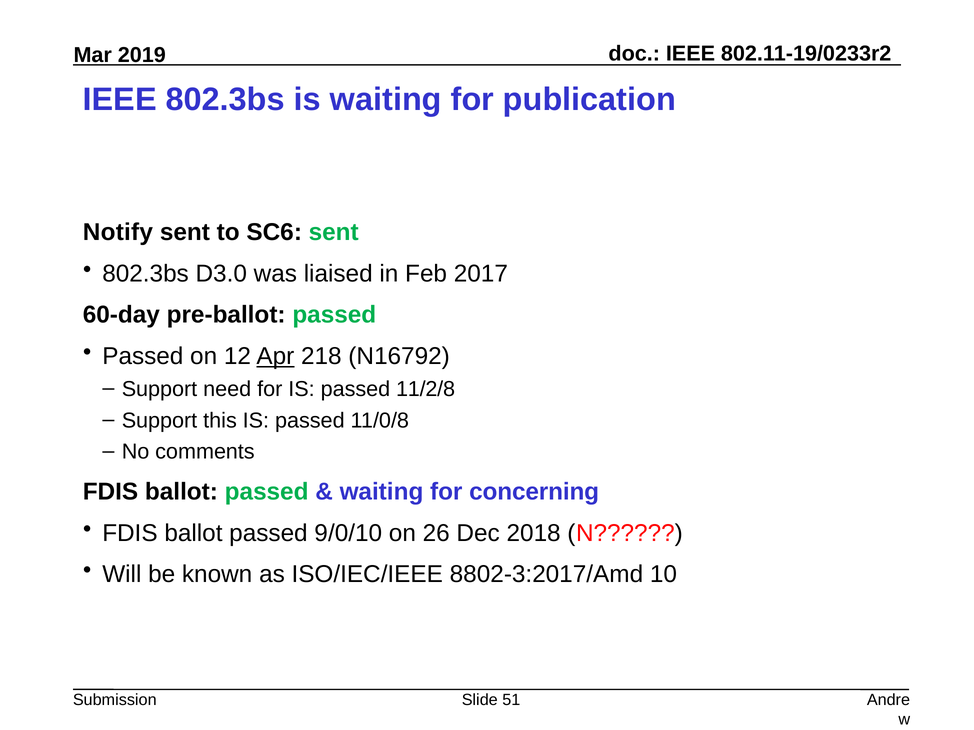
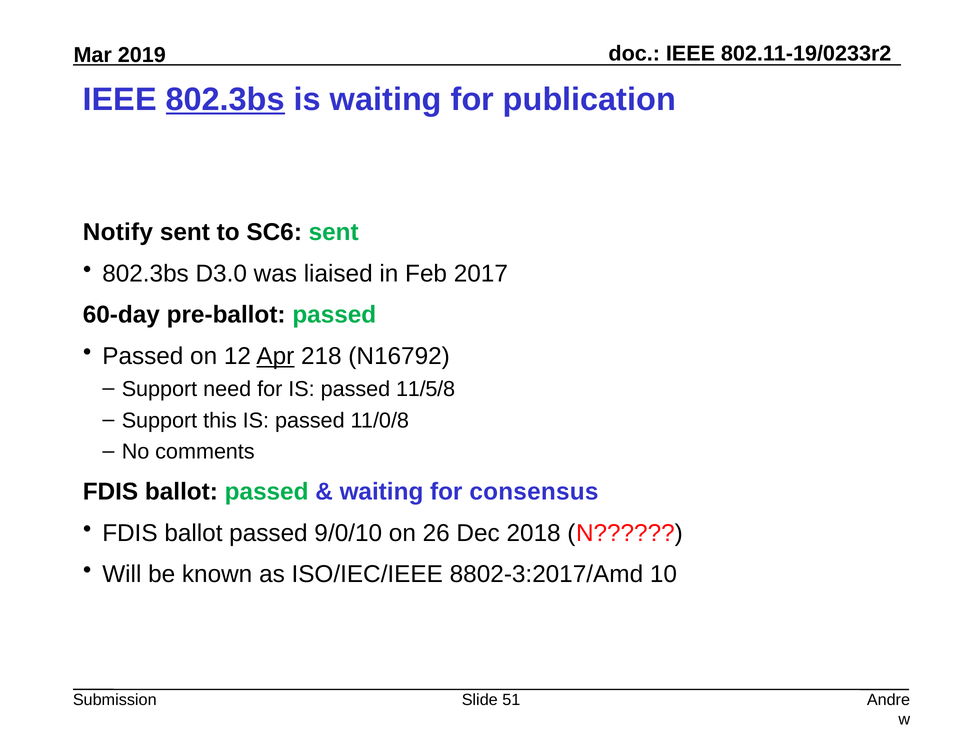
802.3bs at (225, 100) underline: none -> present
11/2/8: 11/2/8 -> 11/5/8
concerning: concerning -> consensus
